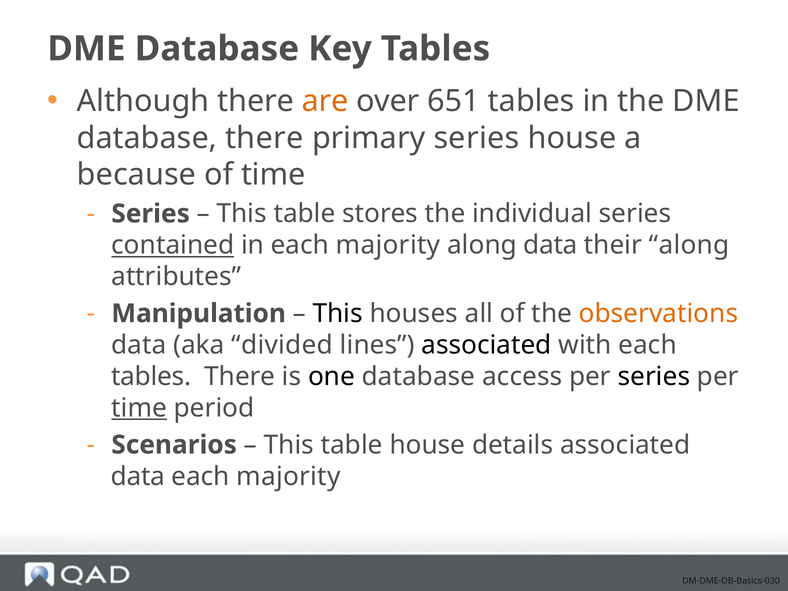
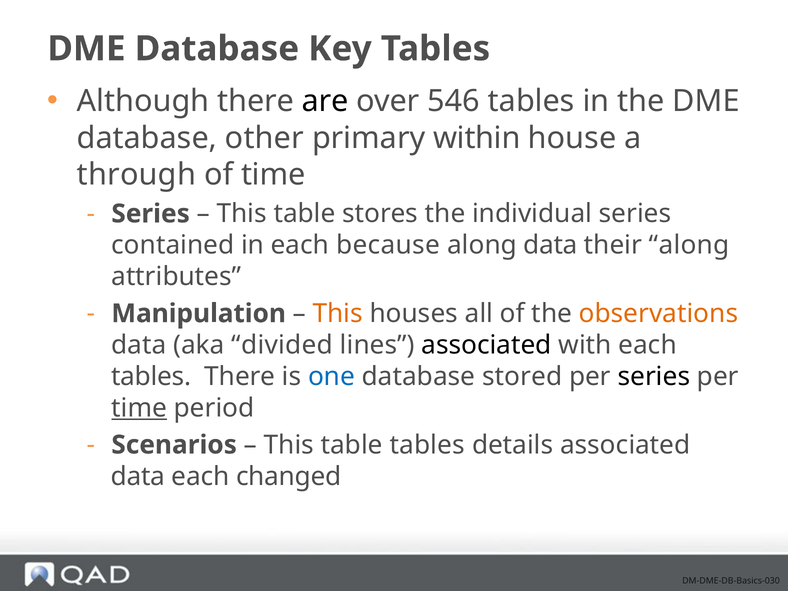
are colour: orange -> black
651: 651 -> 546
database there: there -> other
primary series: series -> within
because: because -> through
contained underline: present -> none
in each majority: majority -> because
This at (338, 314) colour: black -> orange
one colour: black -> blue
access: access -> stored
table house: house -> tables
majority at (289, 476): majority -> changed
